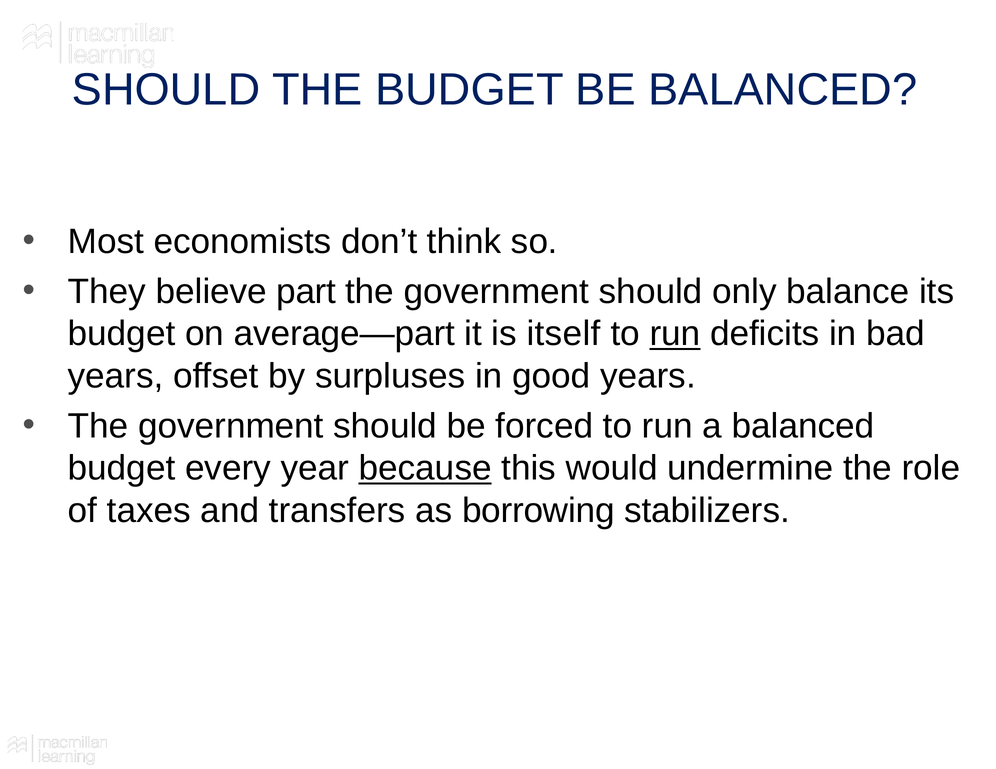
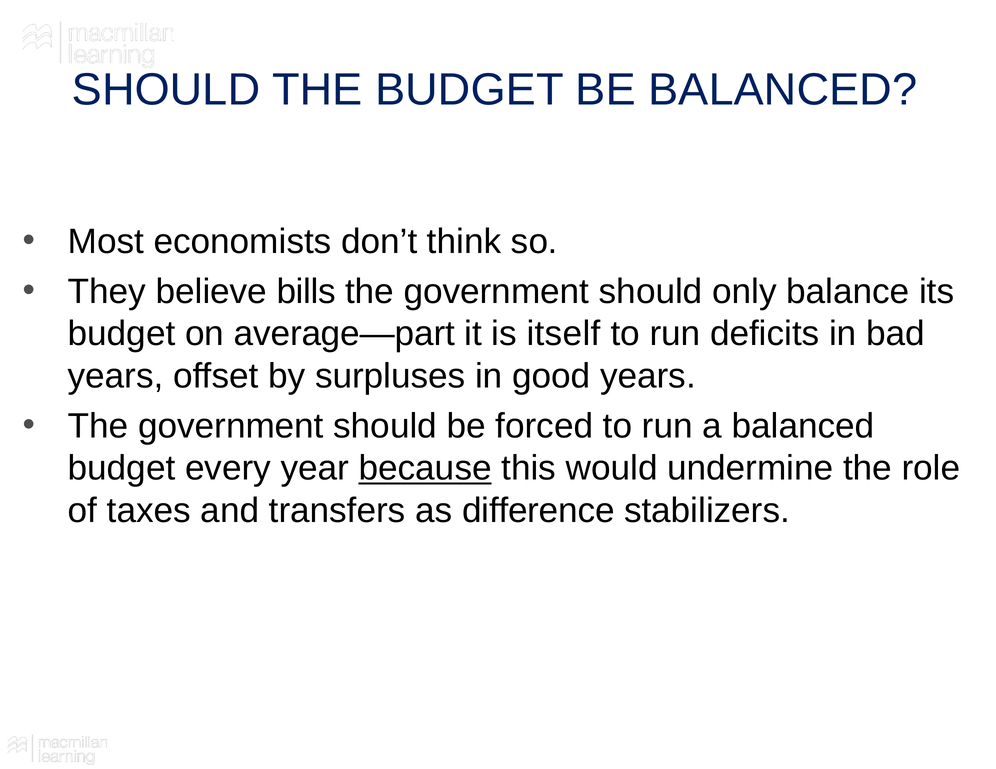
part: part -> bills
run at (675, 334) underline: present -> none
borrowing: borrowing -> difference
